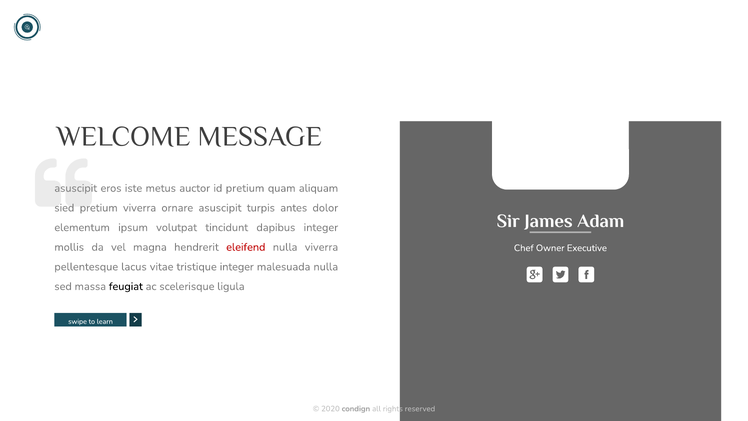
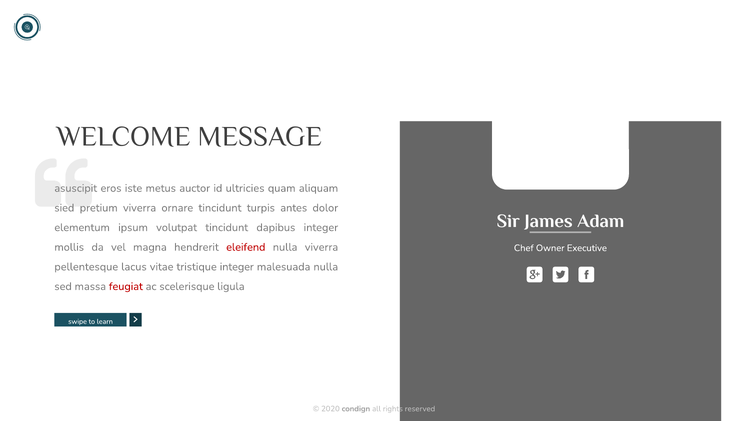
id pretium: pretium -> ultricies
ornare asuscipit: asuscipit -> tincidunt
feugiat colour: black -> red
